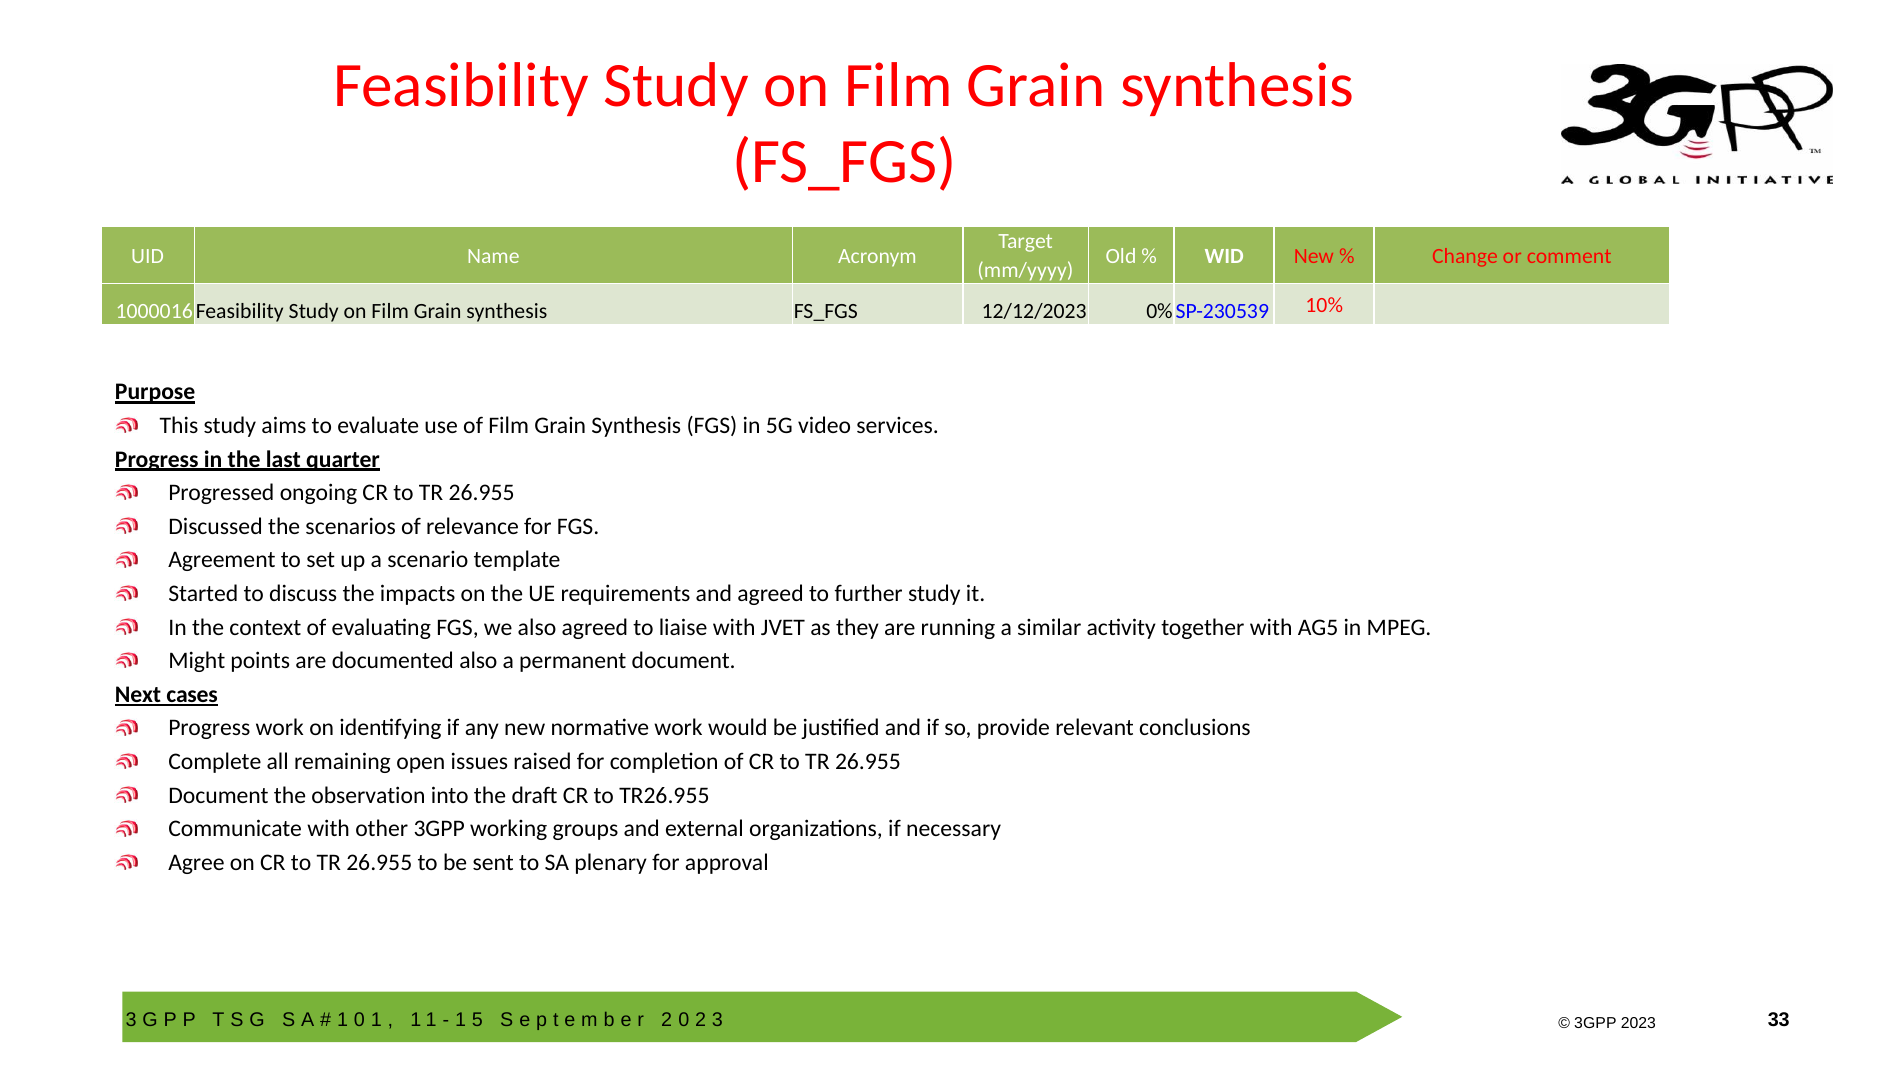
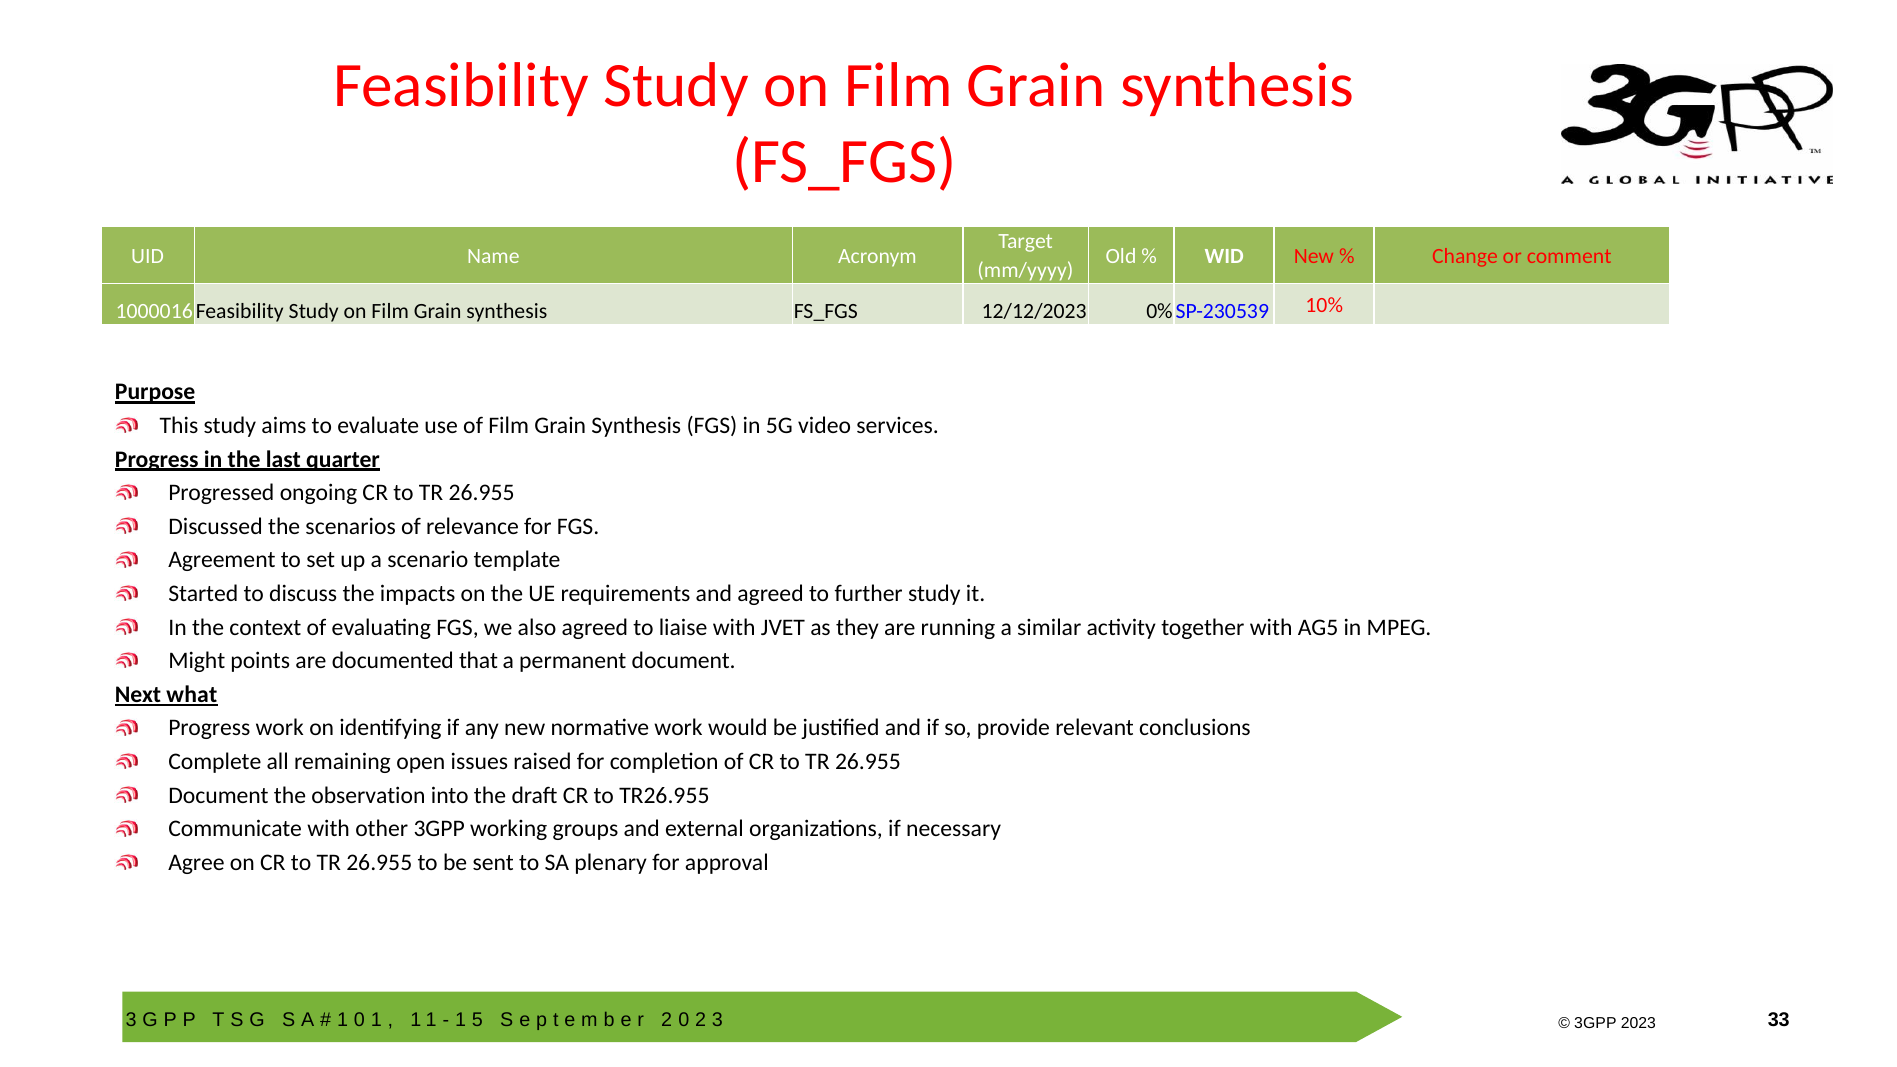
documented also: also -> that
cases: cases -> what
